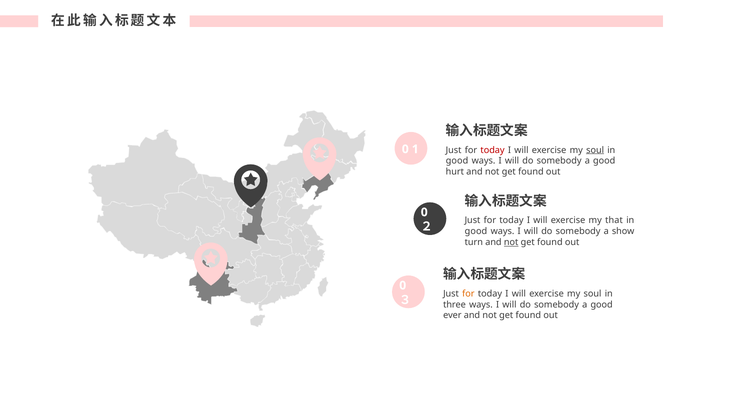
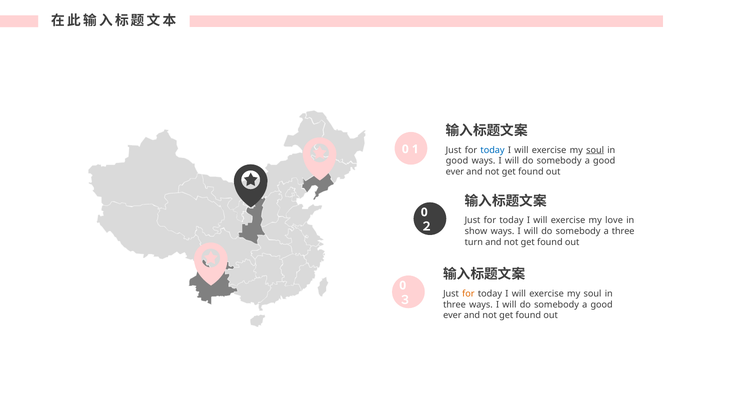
today at (493, 150) colour: red -> blue
hurt at (455, 172): hurt -> ever
that: that -> love
good at (476, 231): good -> show
a show: show -> three
not at (511, 242) underline: present -> none
